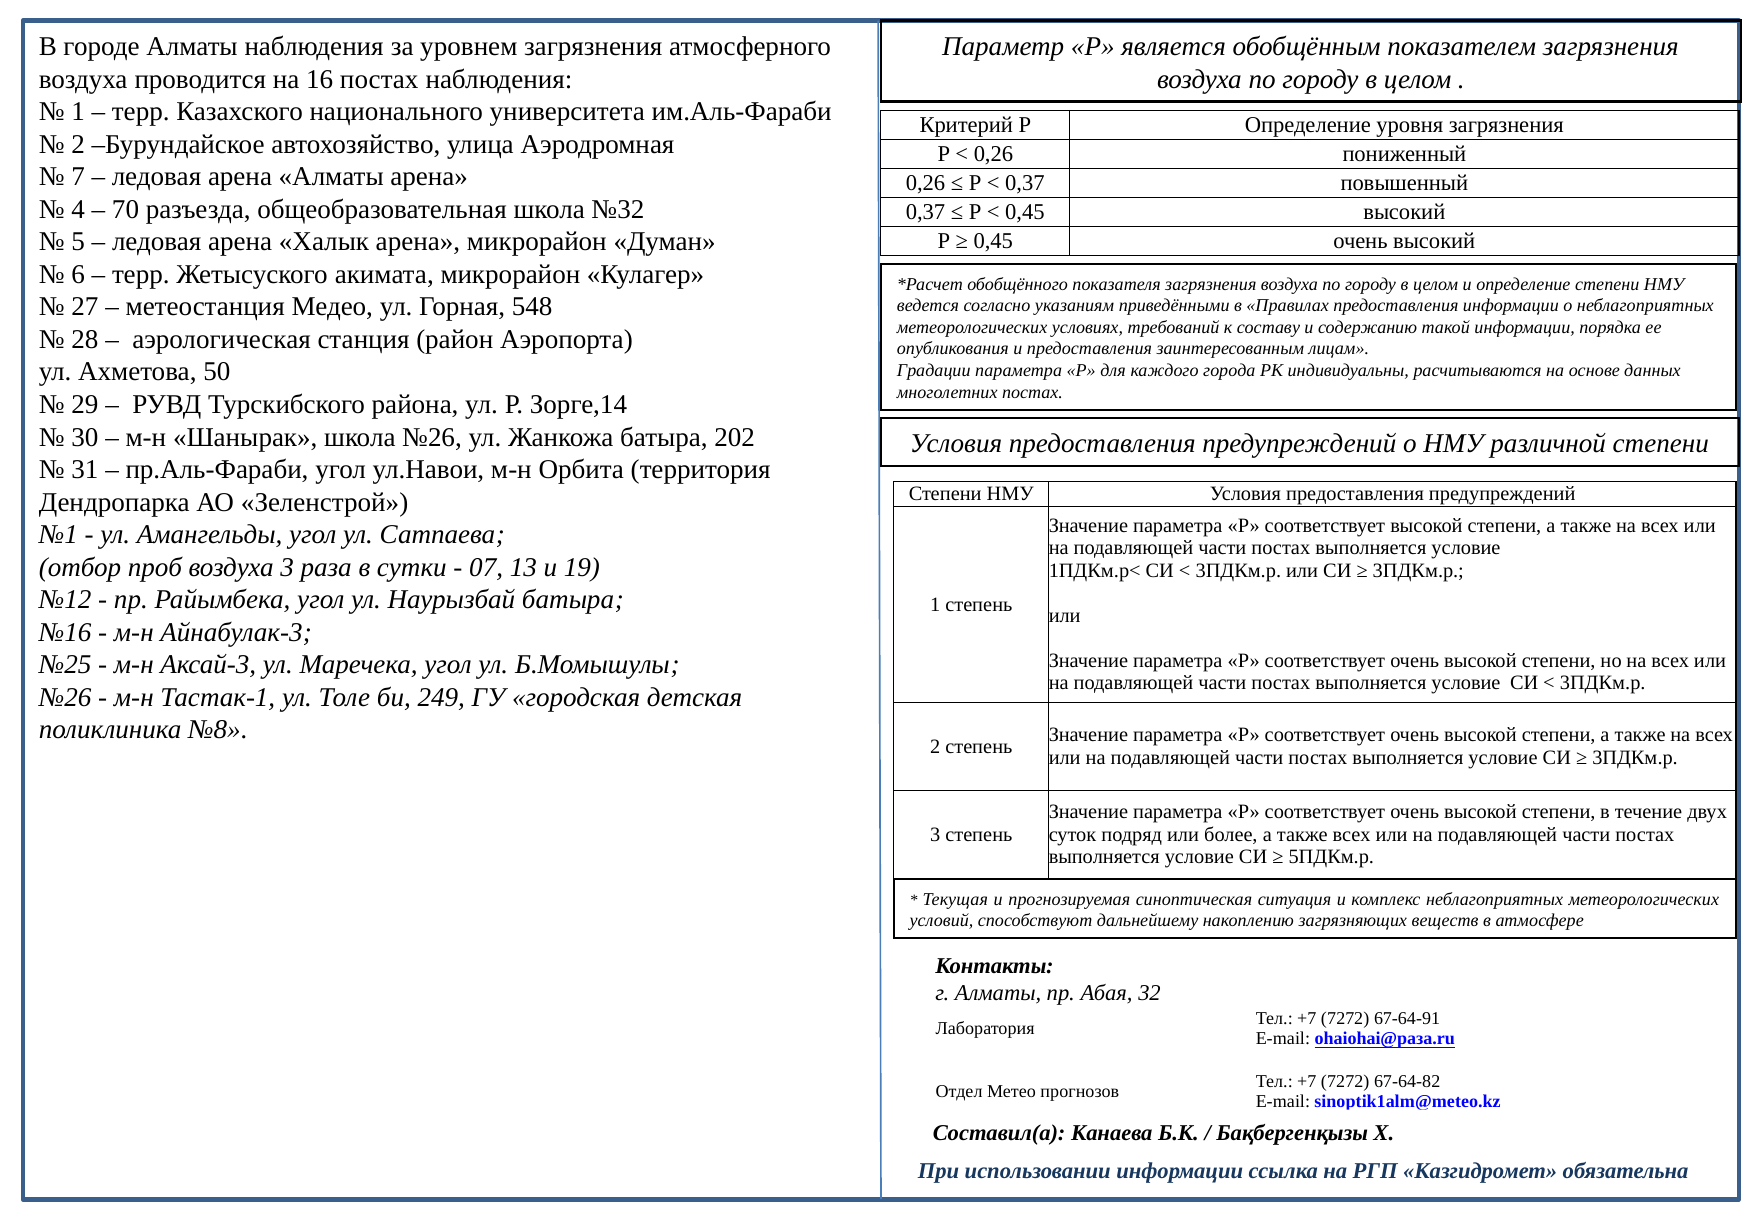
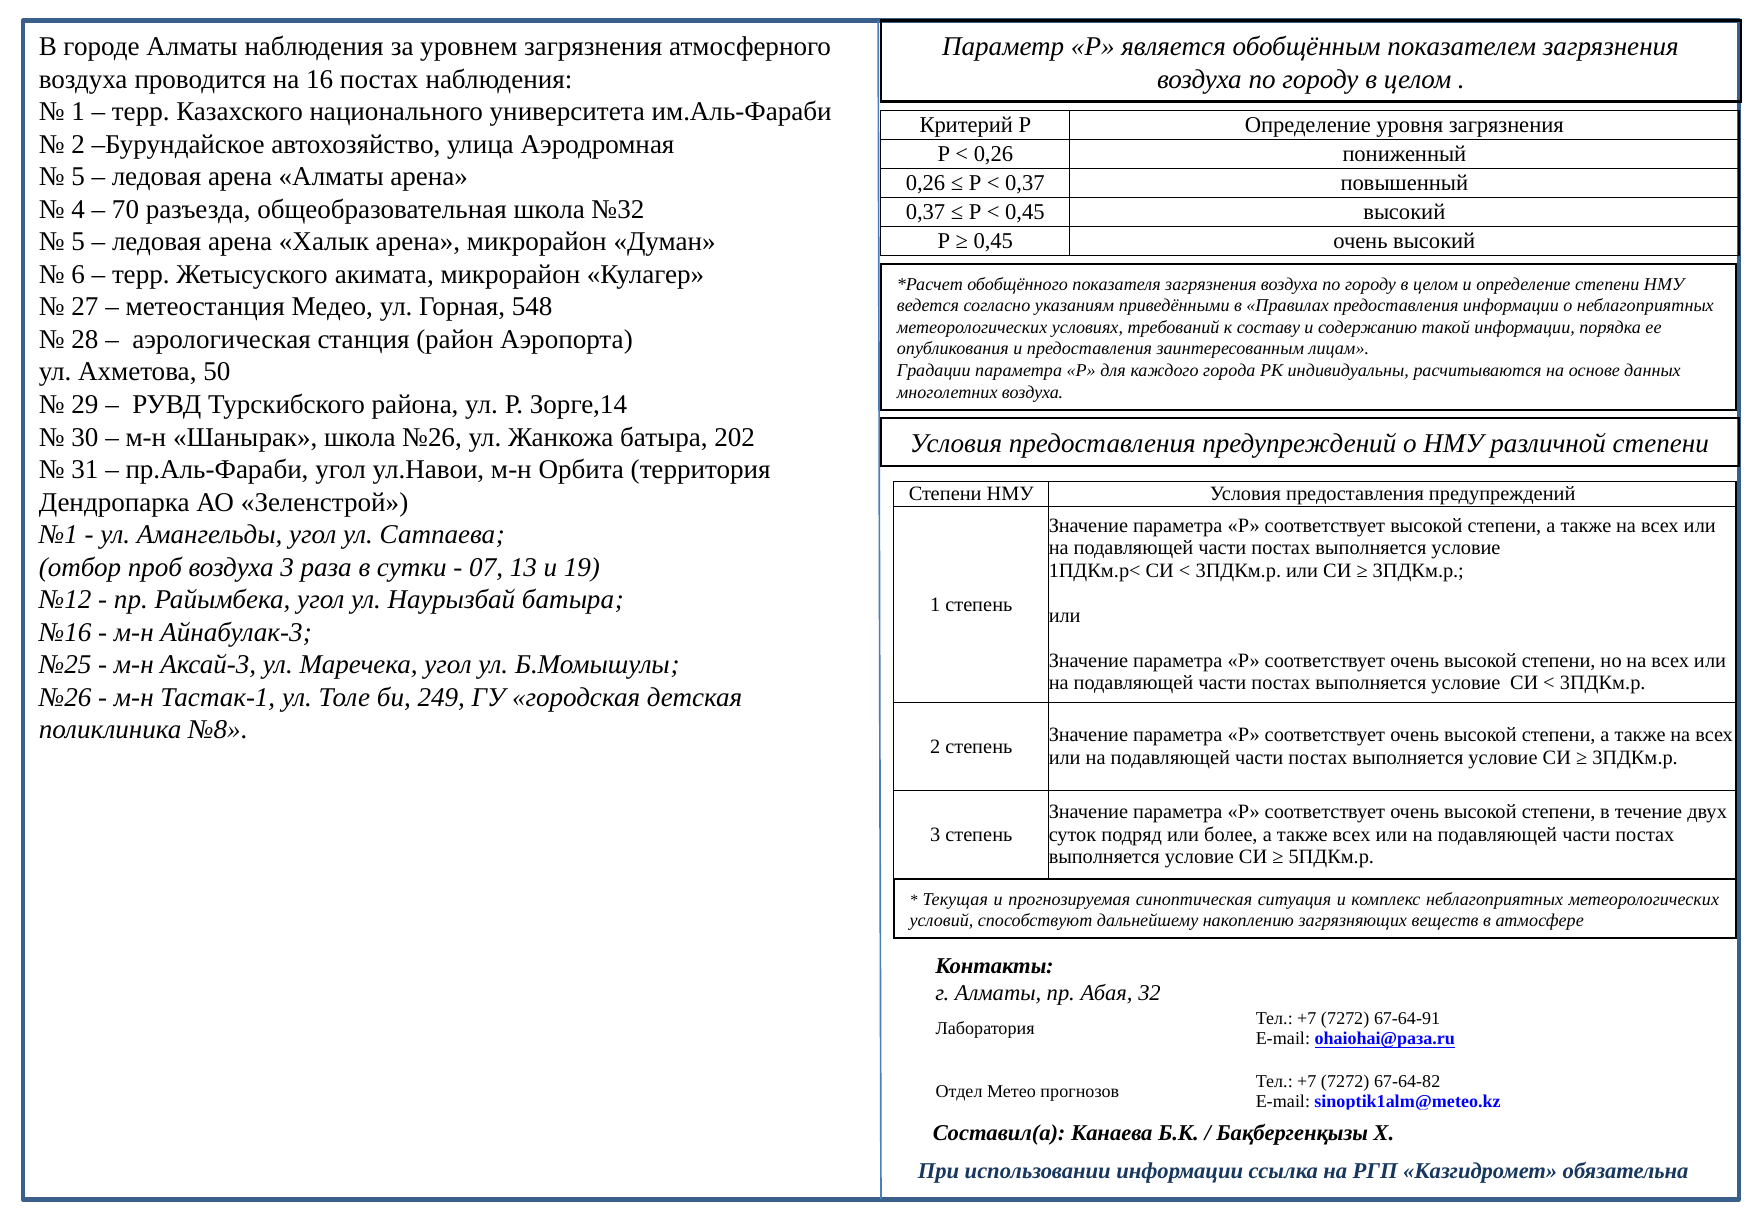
7 at (78, 177): 7 -> 5
многолетних постах: постах -> воздуха
